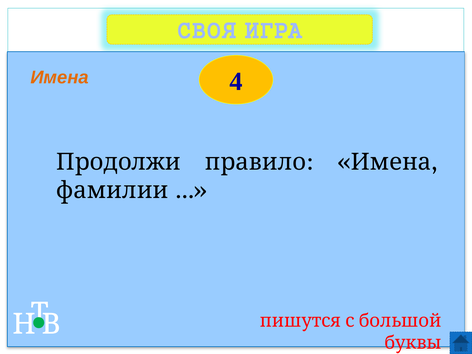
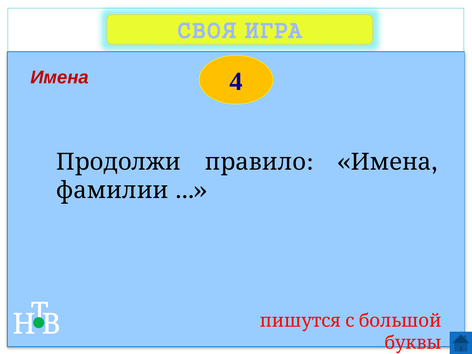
Имена at (60, 77) colour: orange -> red
